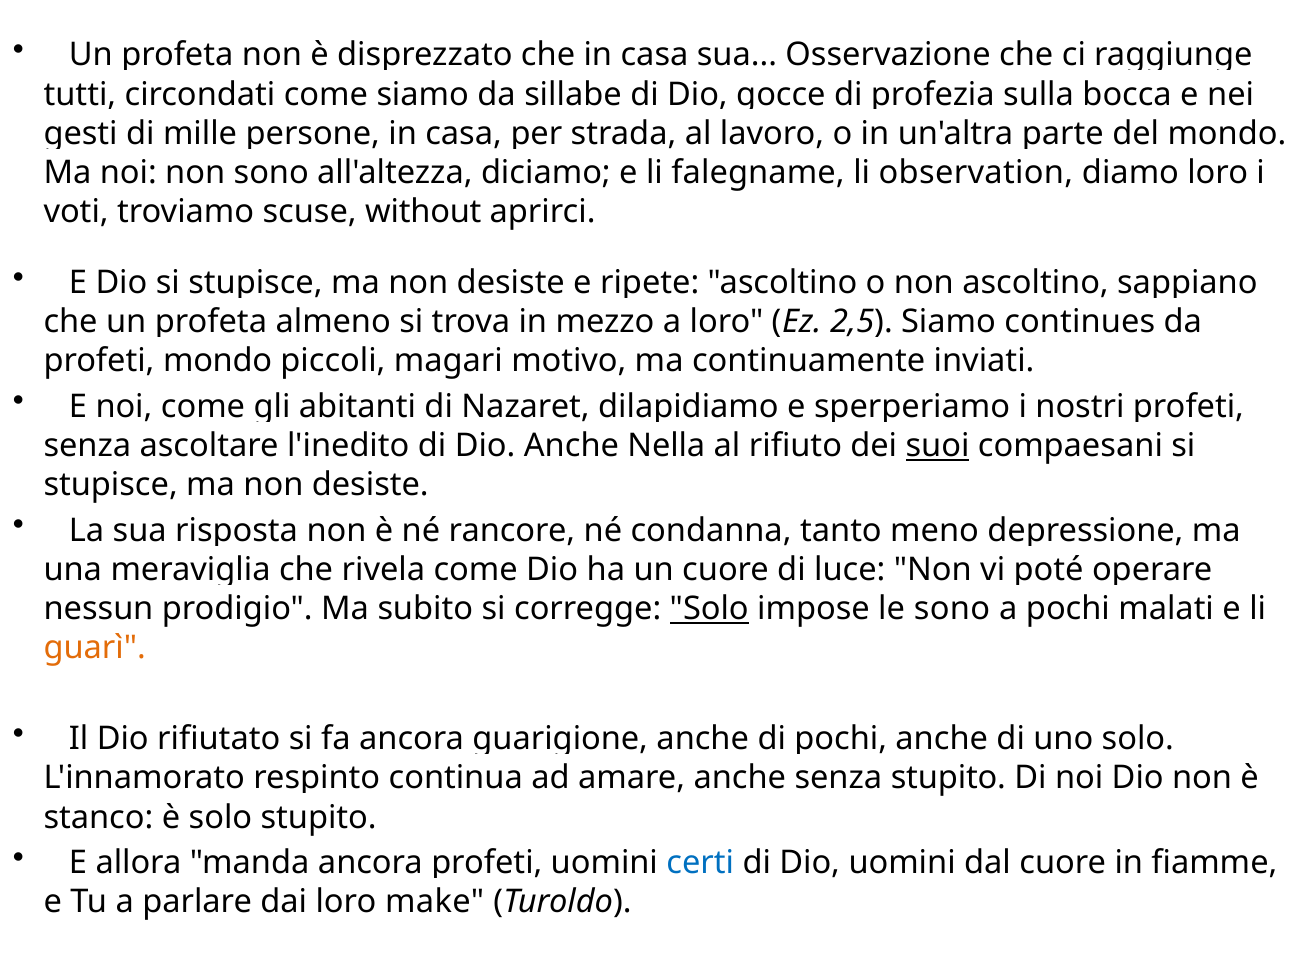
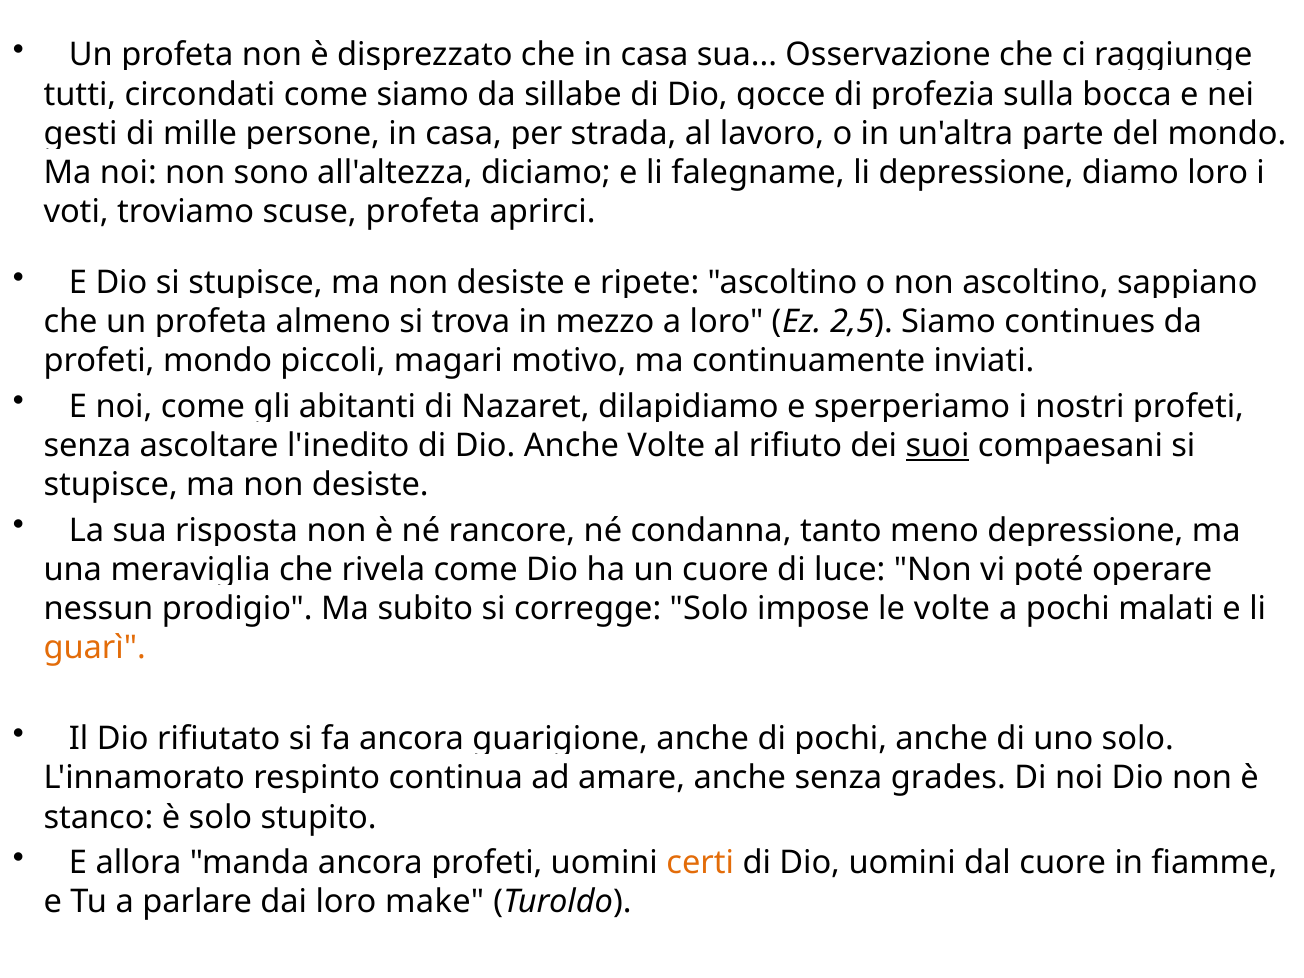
li observation: observation -> depressione
scuse without: without -> profeta
Anche Nella: Nella -> Volte
Solo at (709, 609) underline: present -> none
le sono: sono -> volte
senza stupito: stupito -> grades
certi colour: blue -> orange
